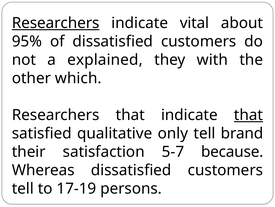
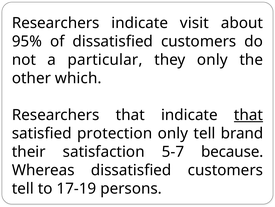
Researchers at (56, 23) underline: present -> none
vital: vital -> visit
explained: explained -> particular
they with: with -> only
qualitative: qualitative -> protection
